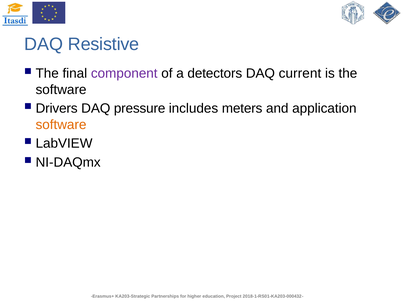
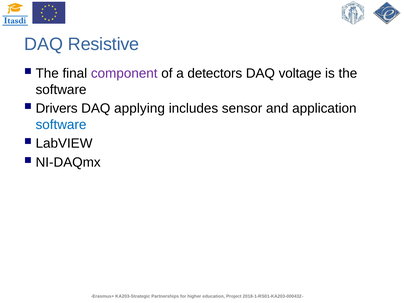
current: current -> voltage
pressure: pressure -> applying
meters: meters -> sensor
software at (61, 125) colour: orange -> blue
